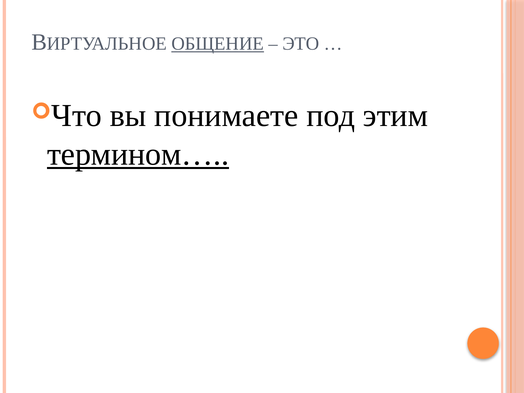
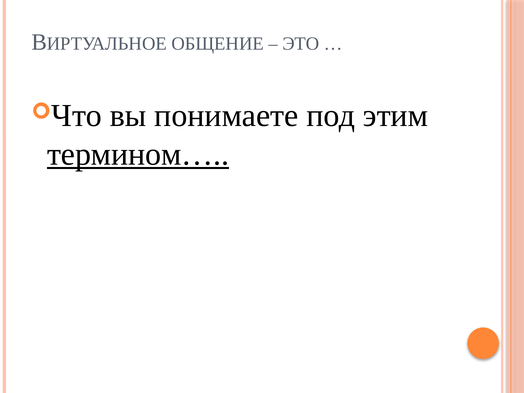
ОБЩЕНИЕ underline: present -> none
